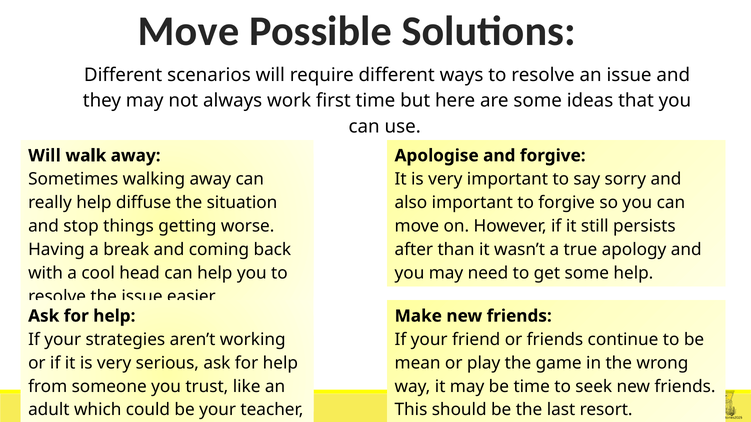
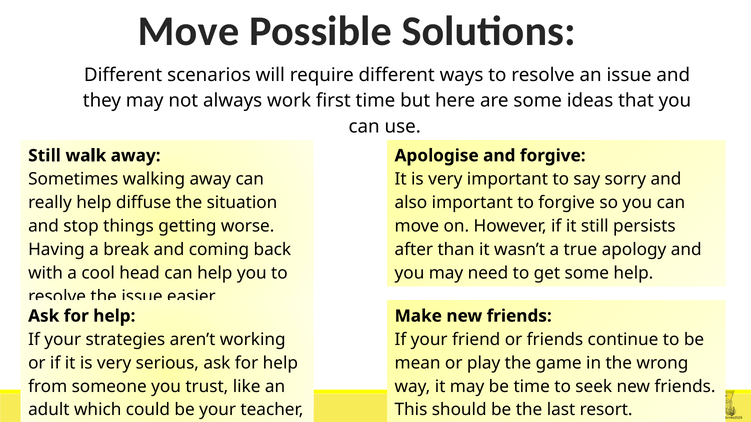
Will at (45, 156): Will -> Still
